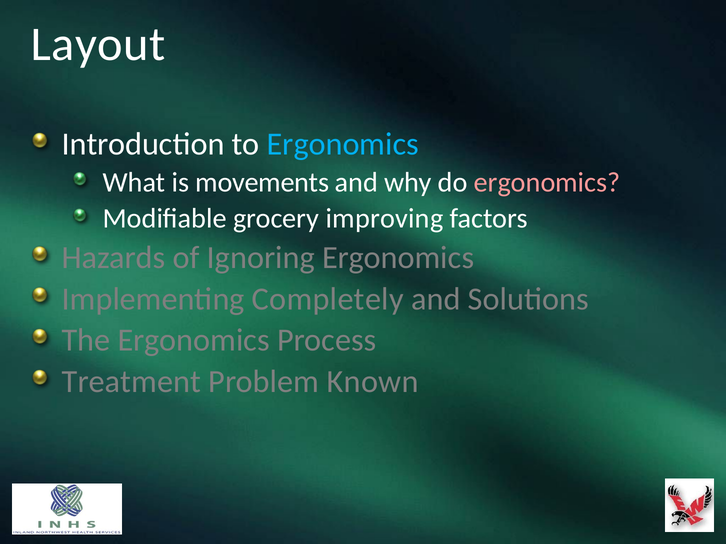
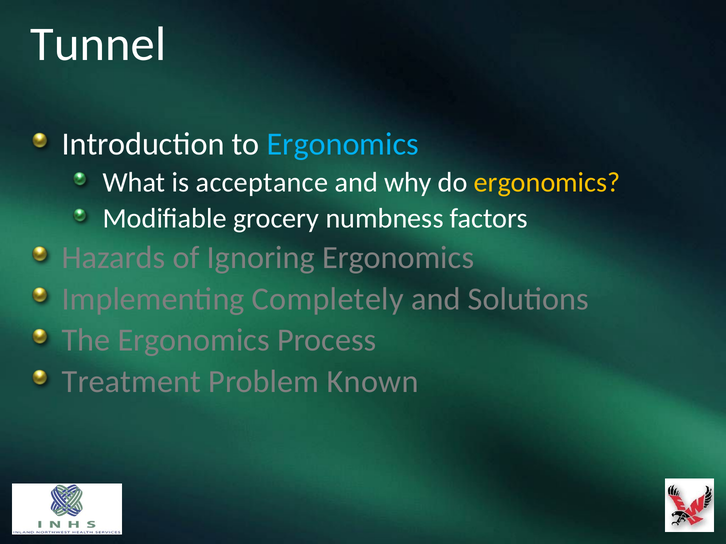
Layout: Layout -> Tunnel
movements: movements -> acceptance
ergonomics at (547, 183) colour: pink -> yellow
improving: improving -> numbness
